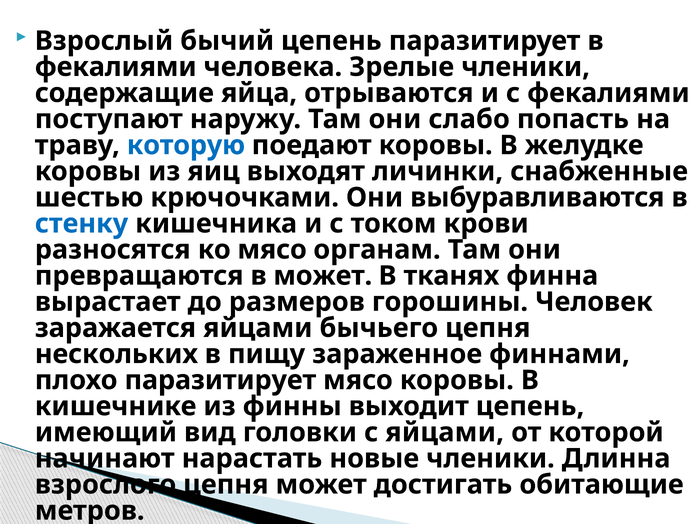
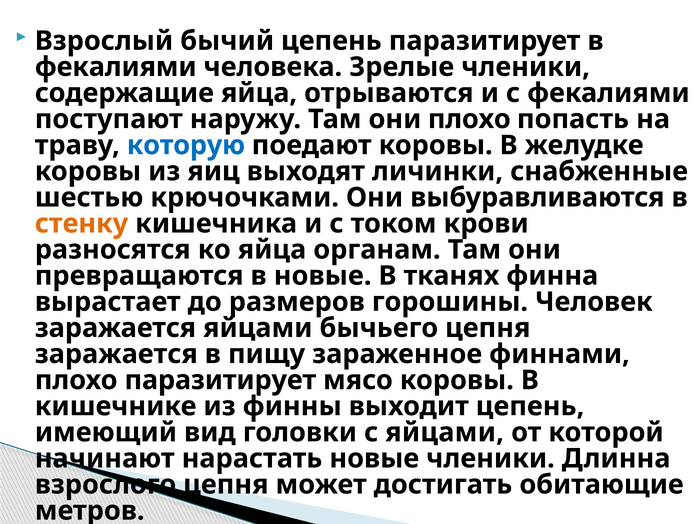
они слабо: слабо -> плохо
стенку colour: blue -> orange
ко мясо: мясо -> яйца
в может: может -> новые
нескольких at (116, 354): нескольких -> заражается
